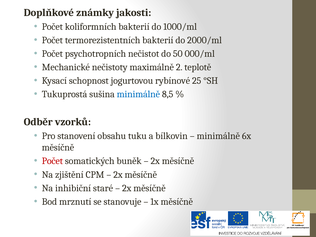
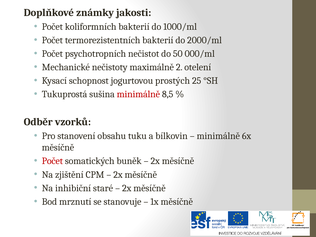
teplotě: teplotě -> otelení
rybínové: rybínové -> prostých
minimálně at (138, 94) colour: blue -> red
